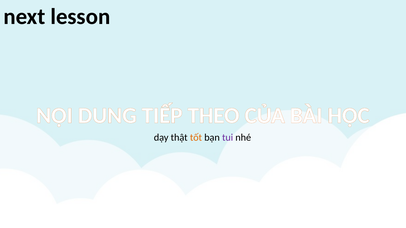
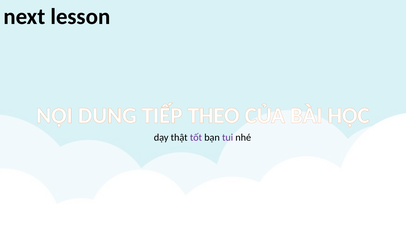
tốt colour: orange -> purple
